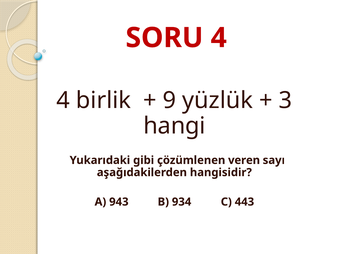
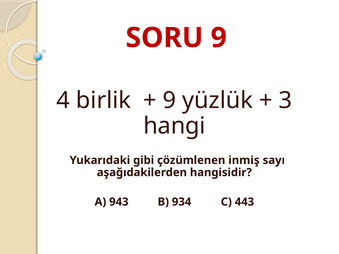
SORU 4: 4 -> 9
veren: veren -> inmiş
